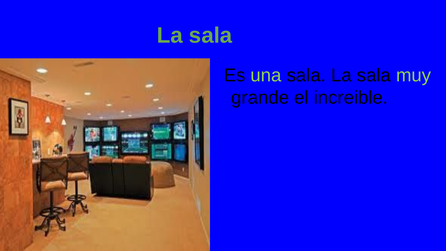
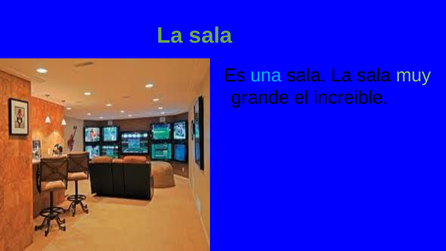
una colour: light green -> light blue
